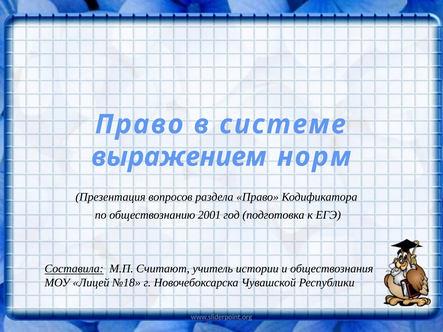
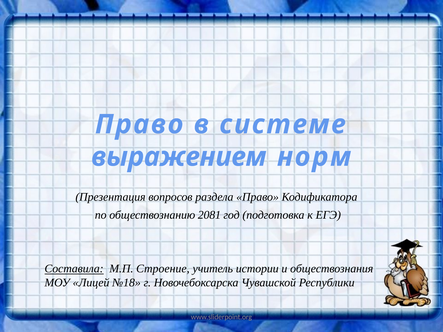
2001: 2001 -> 2081
Считают: Считают -> Строение
